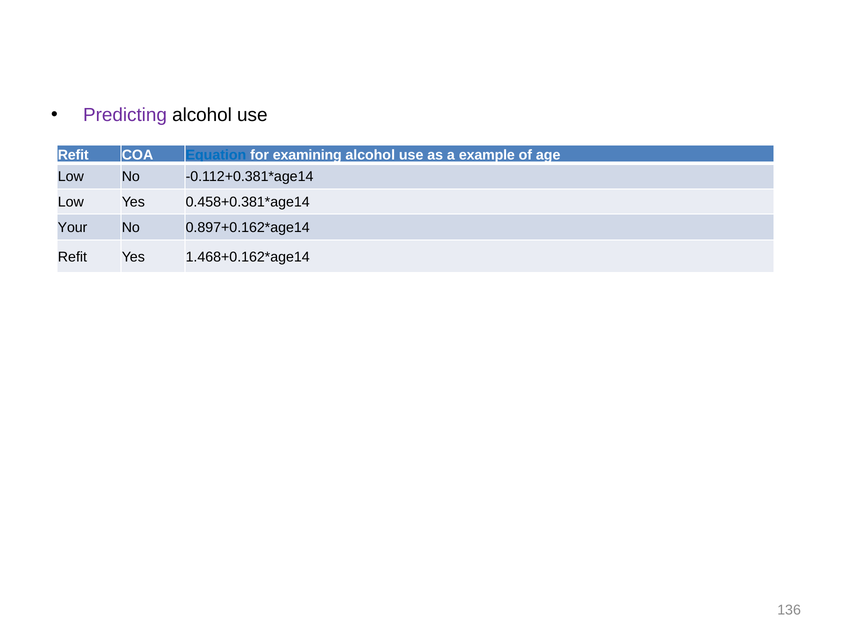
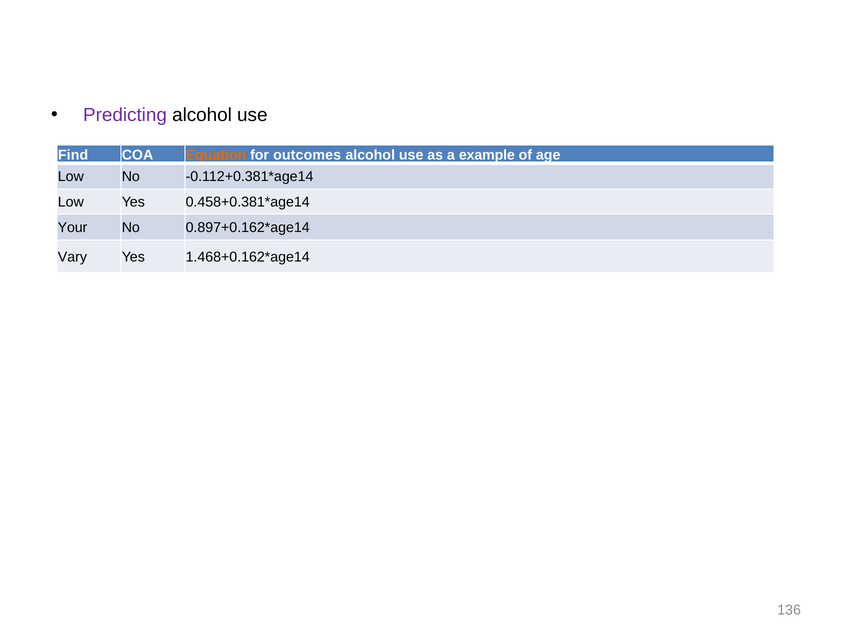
Refit at (73, 155): Refit -> Find
Equation colour: blue -> orange
examining: examining -> outcomes
Refit at (72, 257): Refit -> Vary
